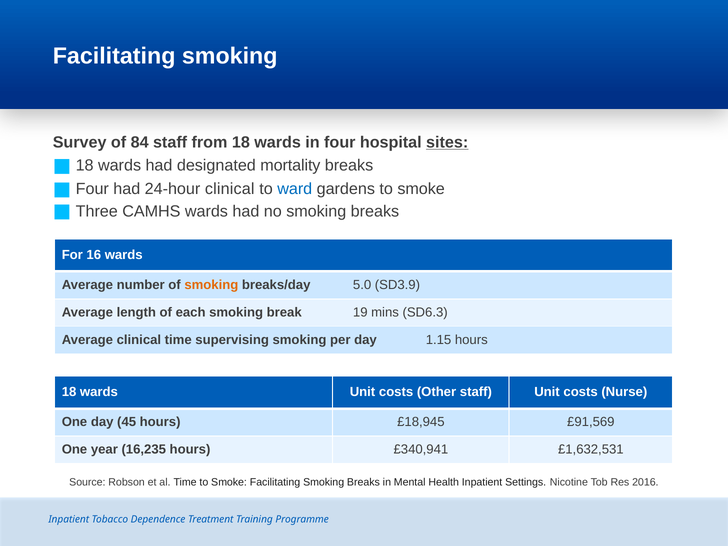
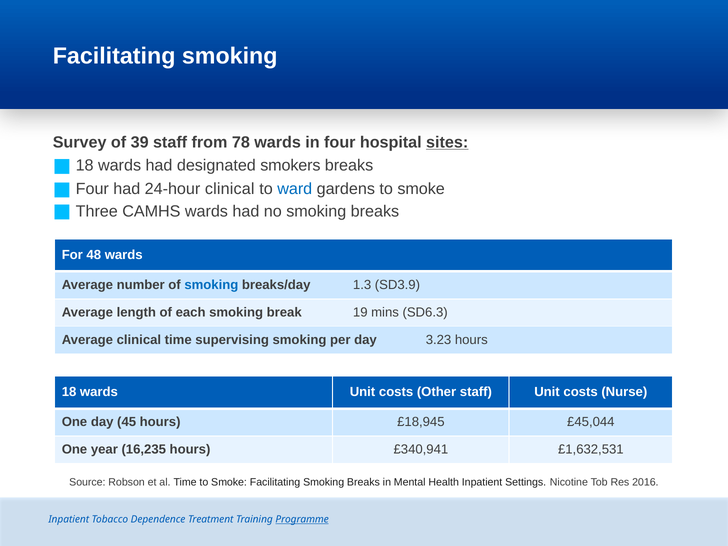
84: 84 -> 39
from 18: 18 -> 78
mortality: mortality -> smokers
16: 16 -> 48
smoking at (211, 285) colour: orange -> blue
5.0: 5.0 -> 1.3
1.15: 1.15 -> 3.23
£91,569: £91,569 -> £45,044
Programme underline: none -> present
